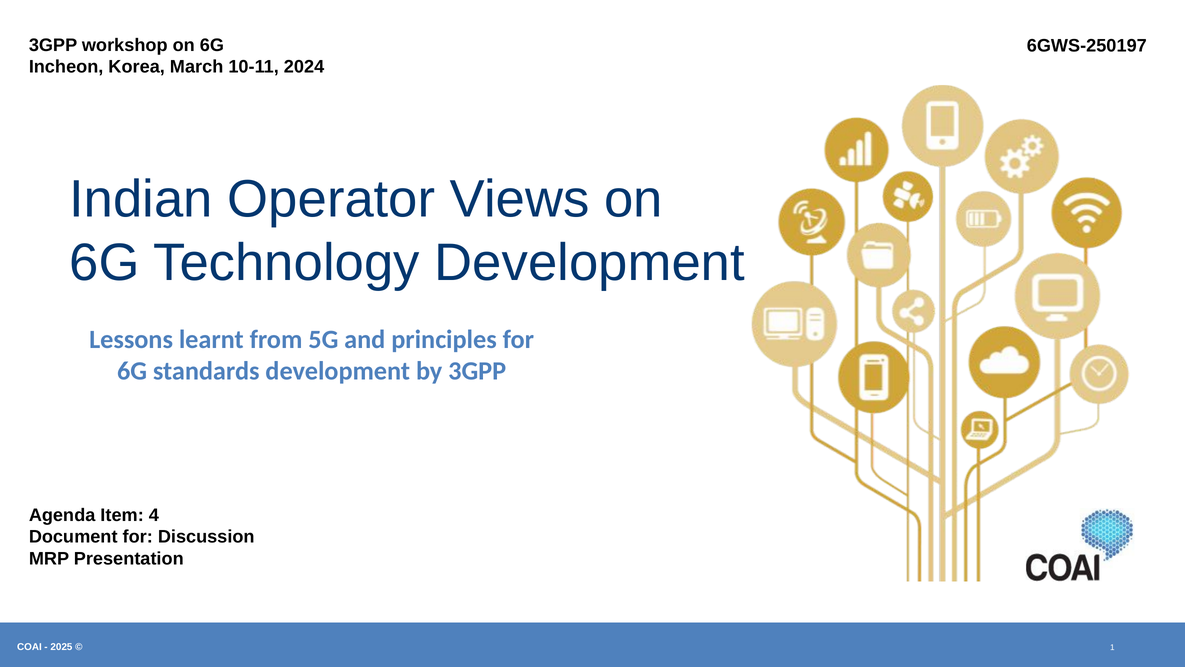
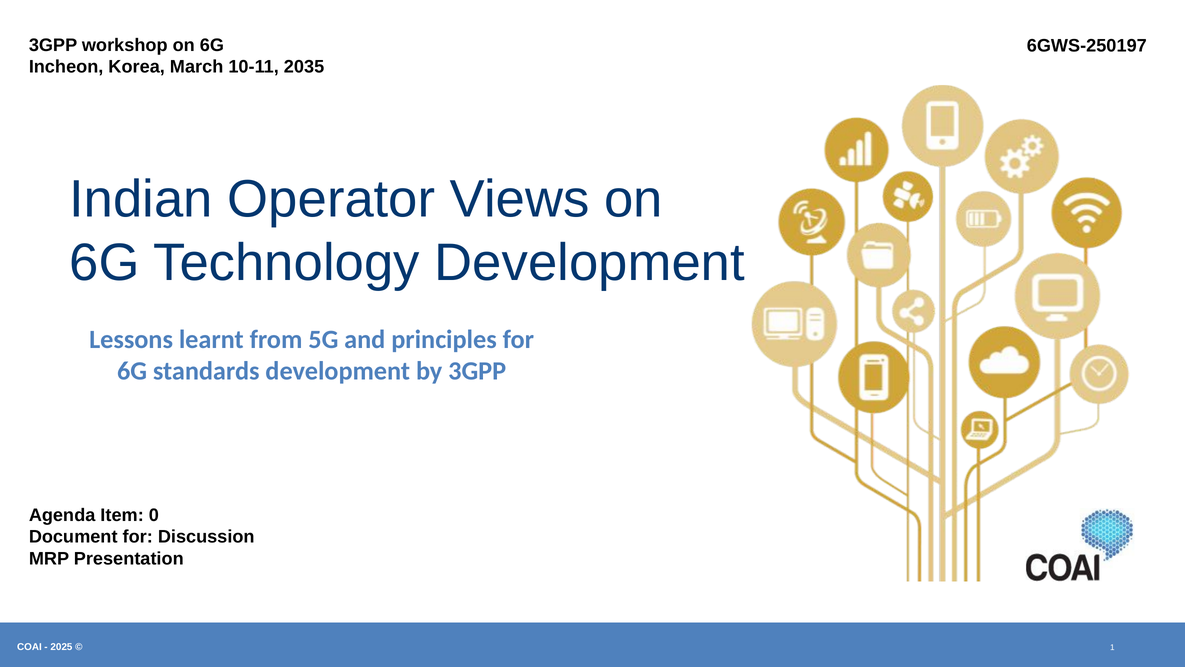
2024: 2024 -> 2035
4: 4 -> 0
